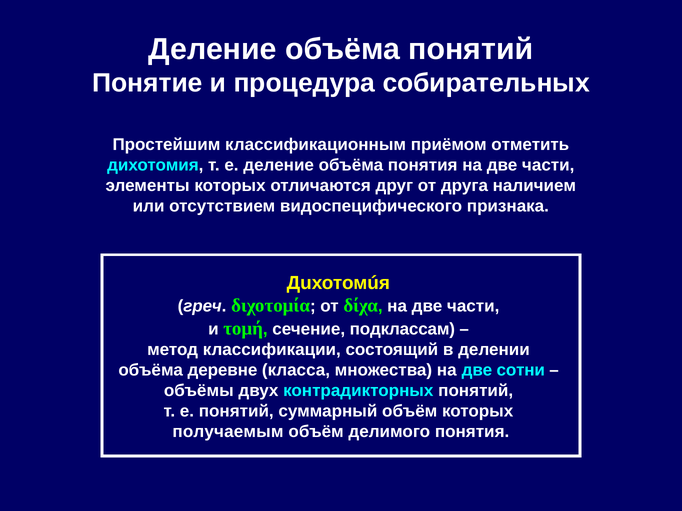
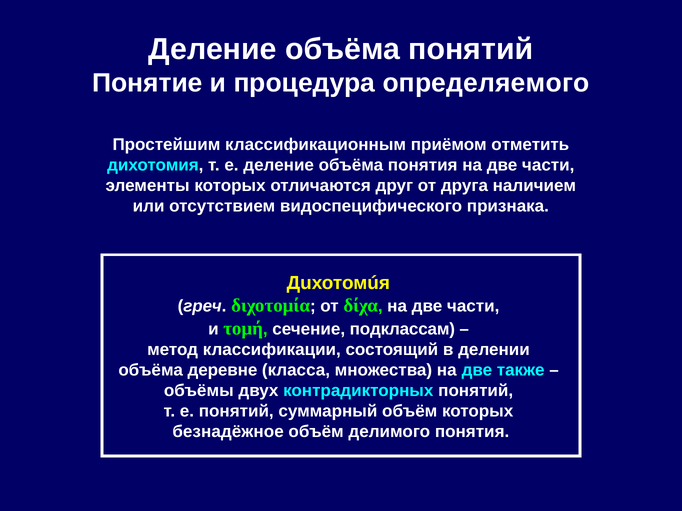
собирательных: собирательных -> определяемого
сотни: сотни -> также
получаемым: получаемым -> безнадёжное
